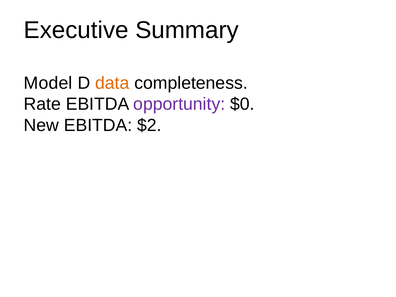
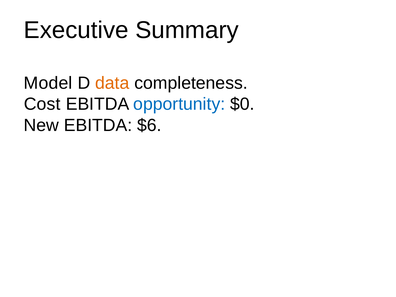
Rate: Rate -> Cost
opportunity colour: purple -> blue
$2: $2 -> $6
